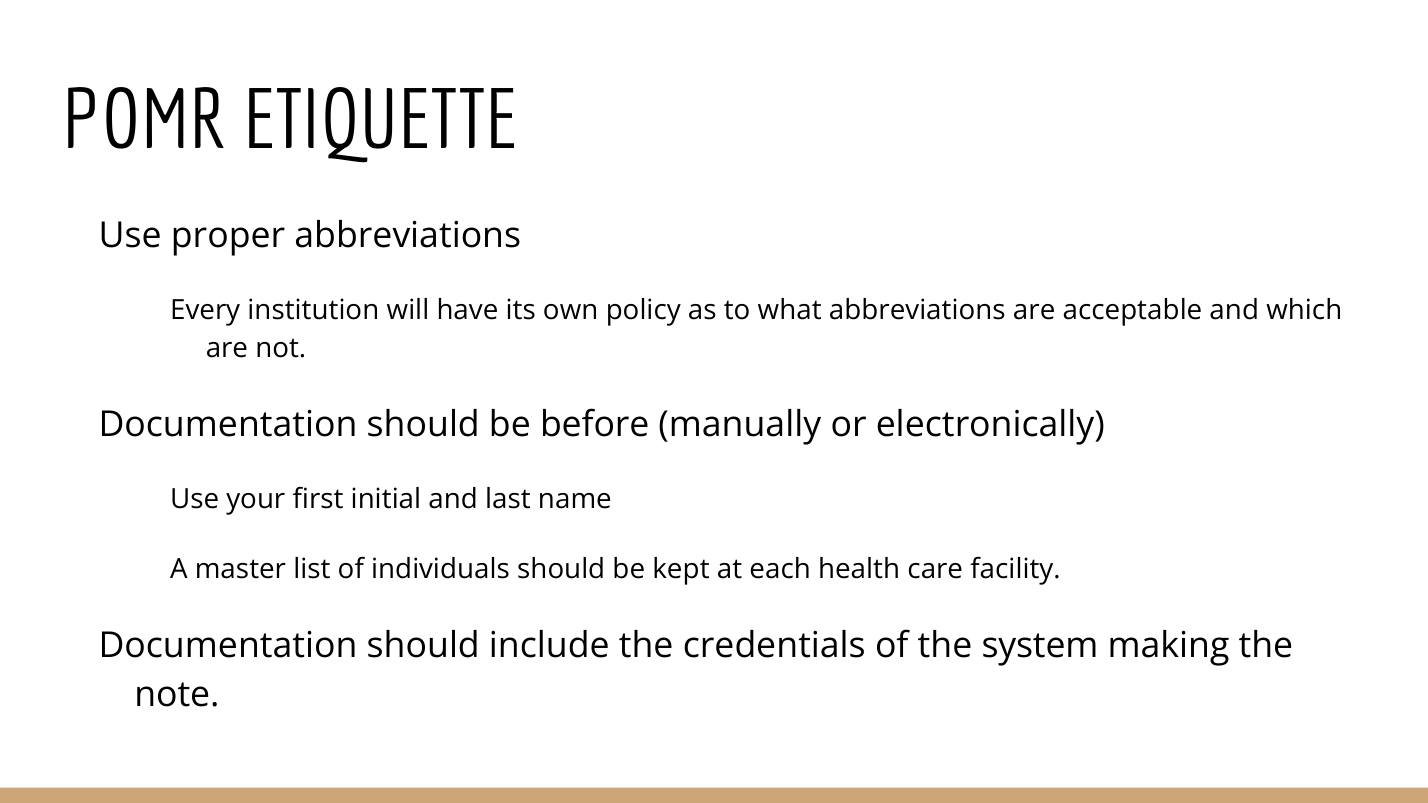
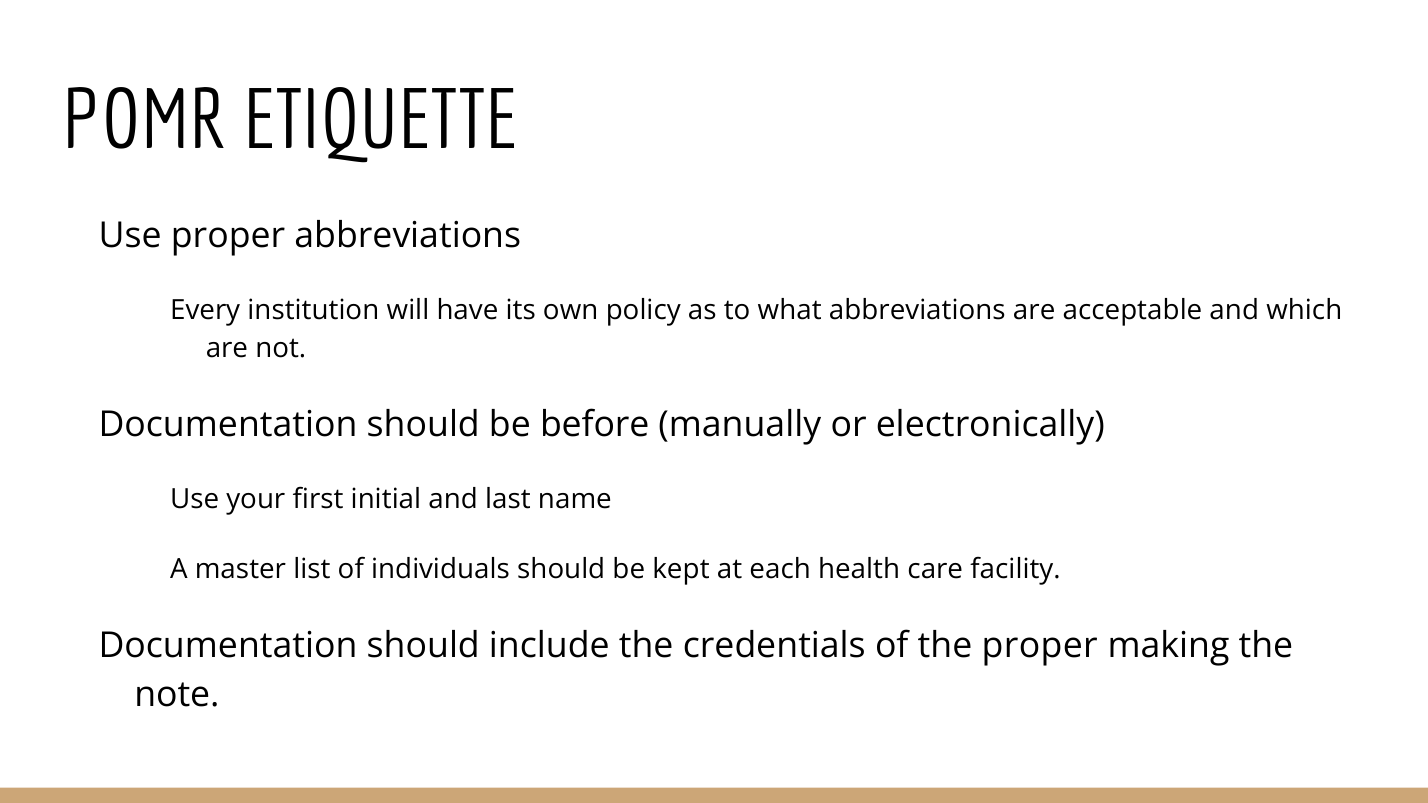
the system: system -> proper
